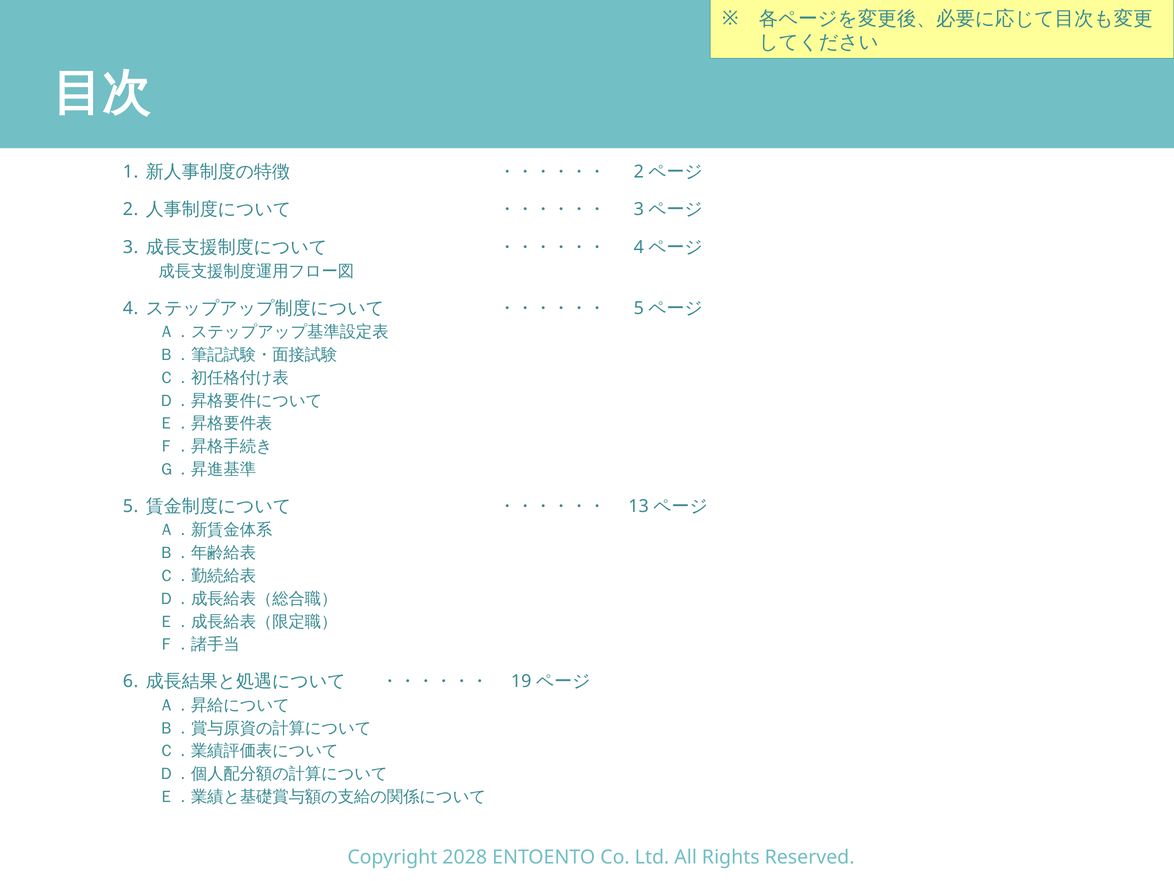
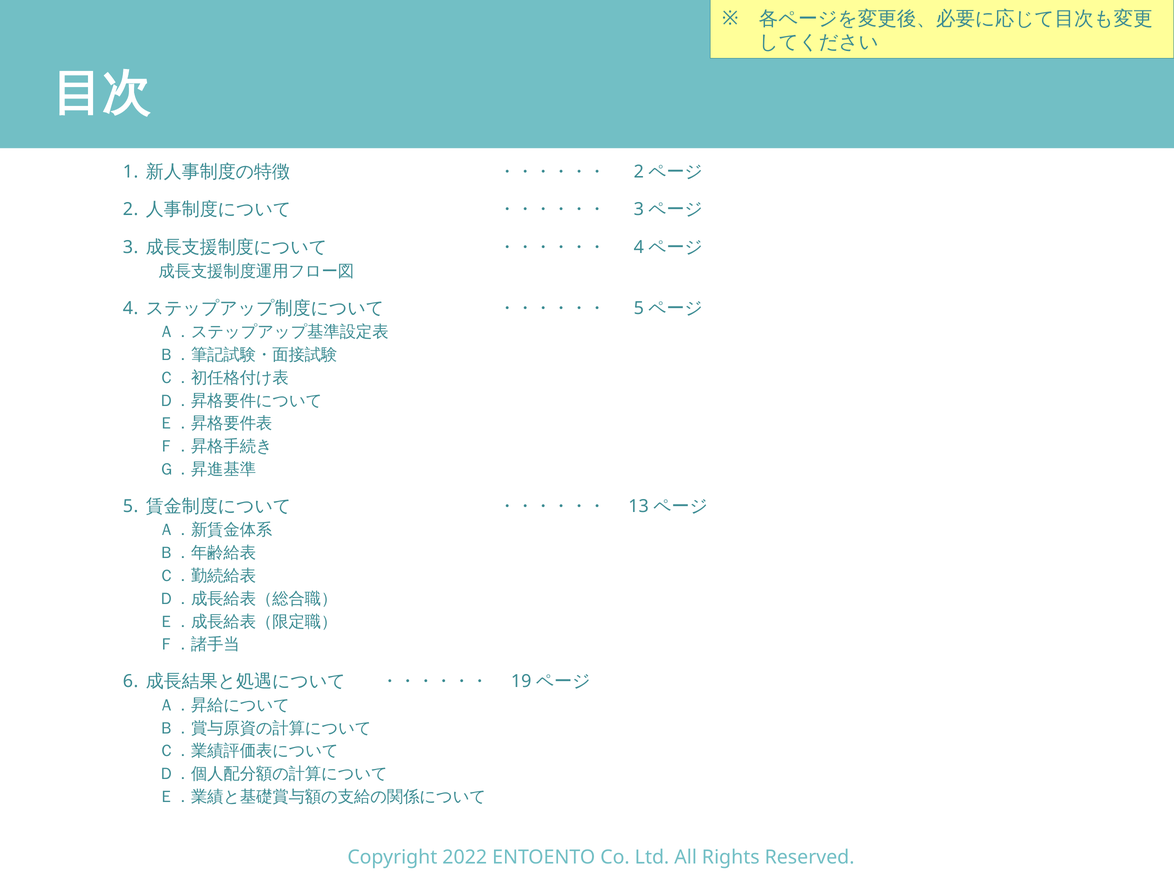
2028: 2028 -> 2022
